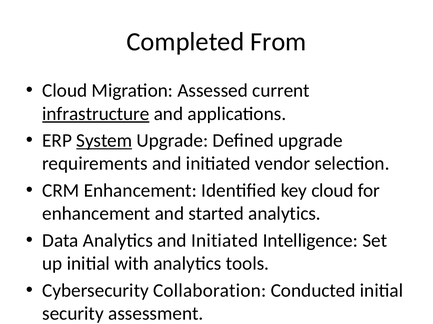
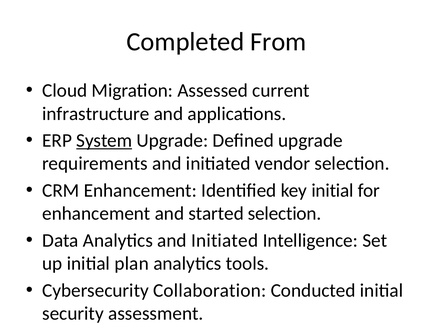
infrastructure underline: present -> none
key cloud: cloud -> initial
started analytics: analytics -> selection
with: with -> plan
